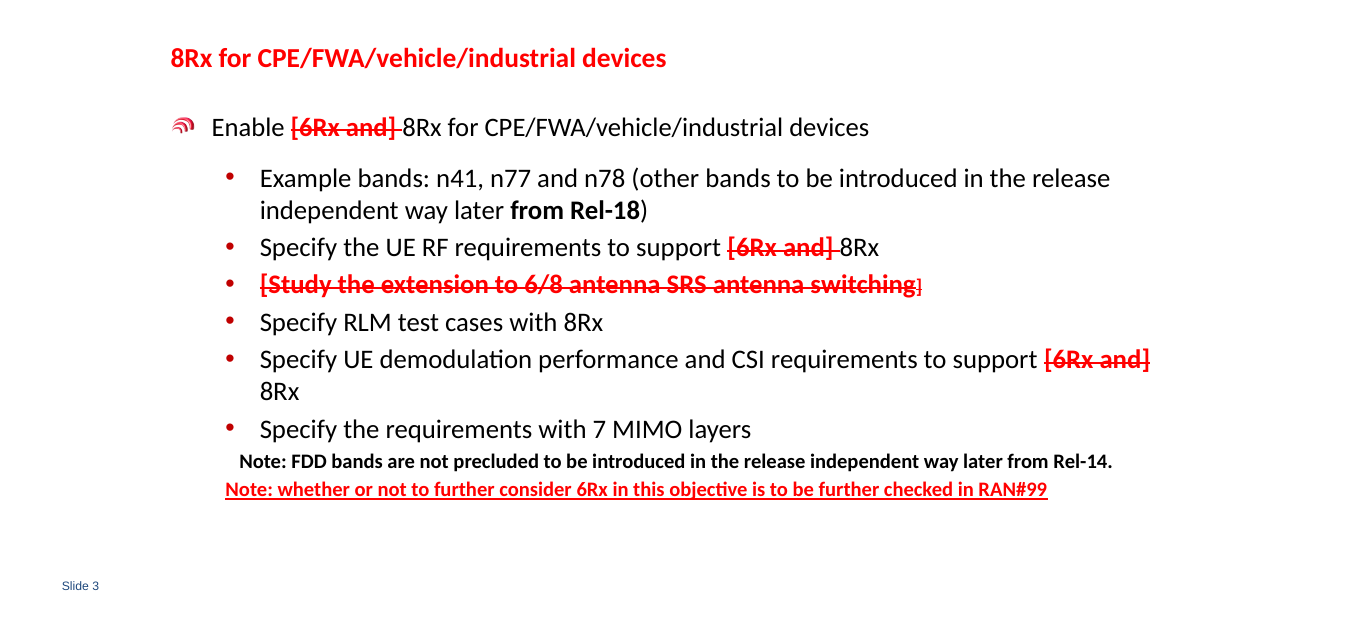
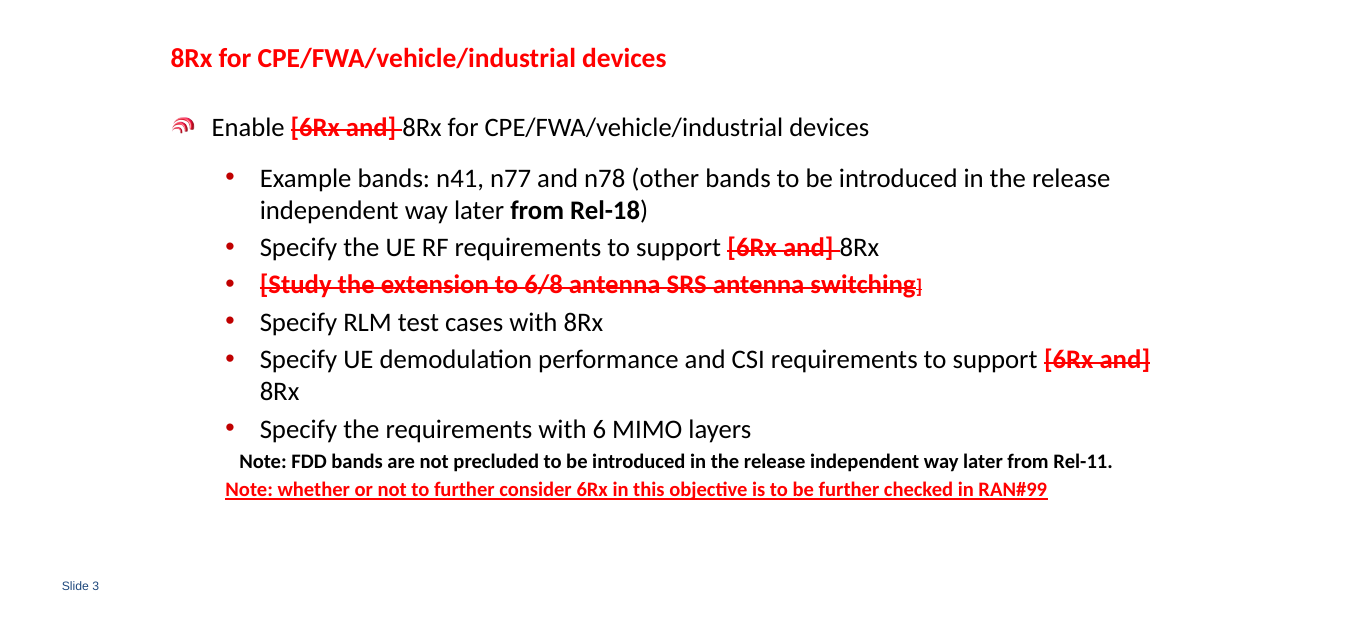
7: 7 -> 6
Rel-14: Rel-14 -> Rel-11
